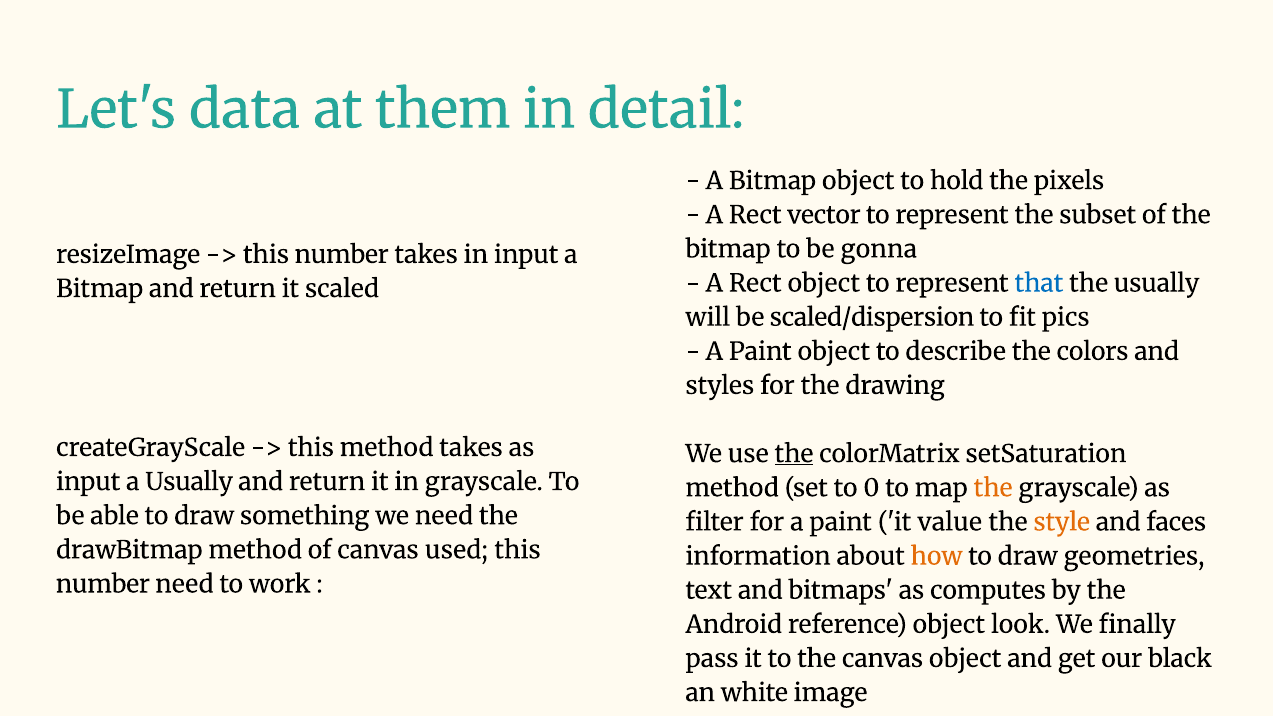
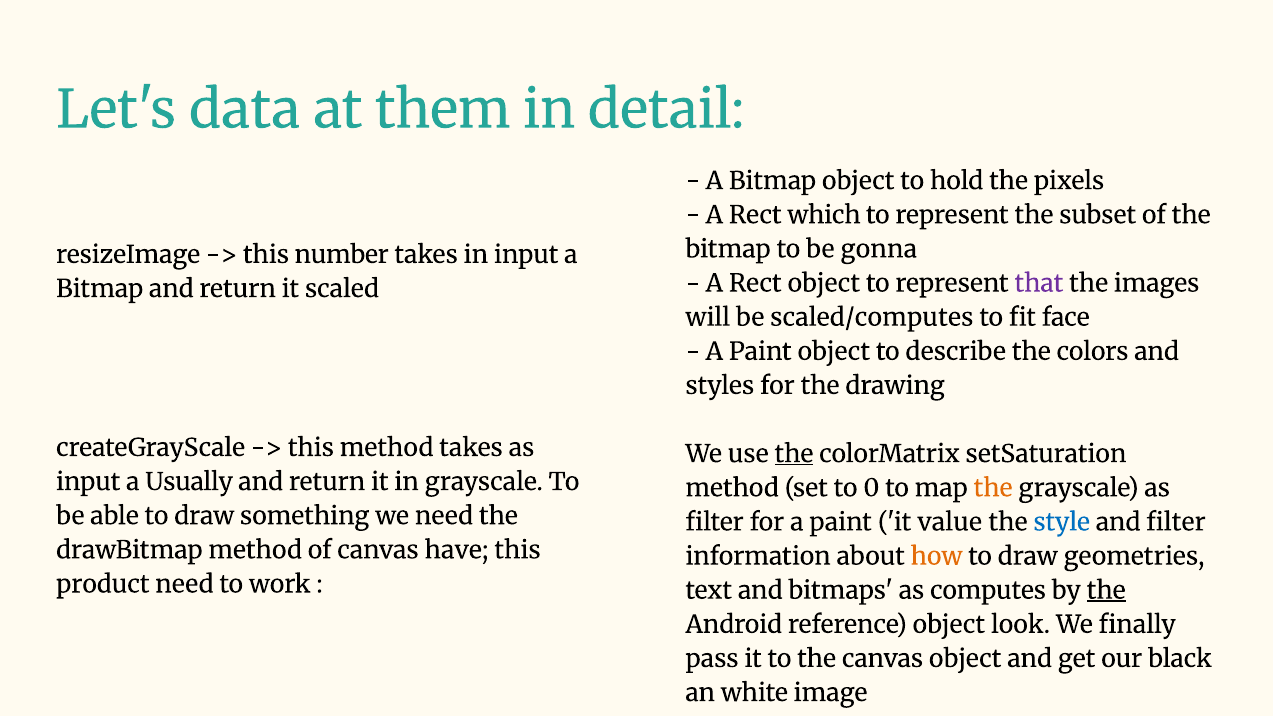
vector: vector -> which
that colour: blue -> purple
the usually: usually -> images
scaled/dispersion: scaled/dispersion -> scaled/computes
pics: pics -> face
style colour: orange -> blue
and faces: faces -> filter
used: used -> have
number at (103, 584): number -> product
the at (1106, 591) underline: none -> present
